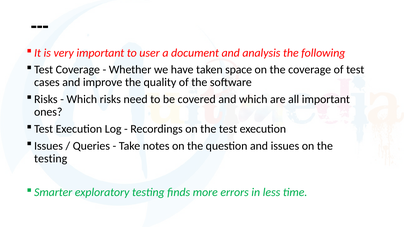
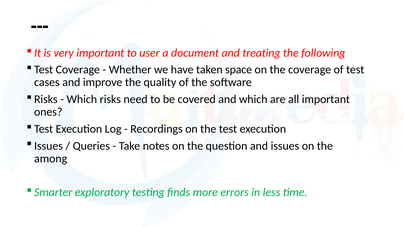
analysis: analysis -> treating
testing at (51, 159): testing -> among
